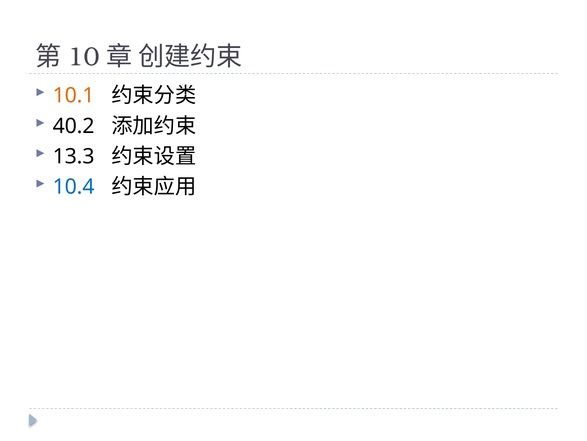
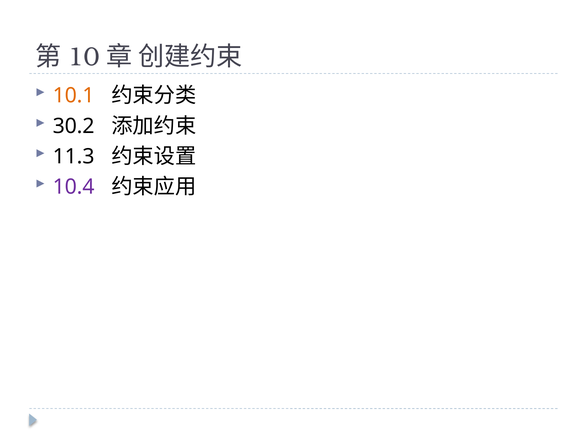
40.2: 40.2 -> 30.2
13.3: 13.3 -> 11.3
10.4 colour: blue -> purple
